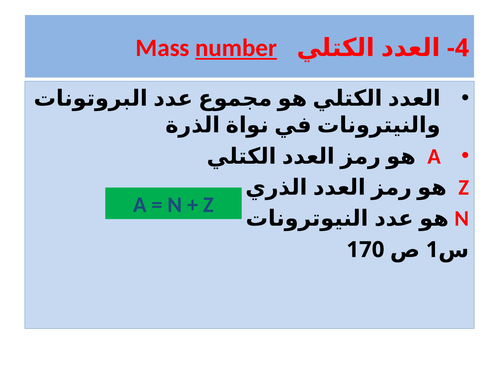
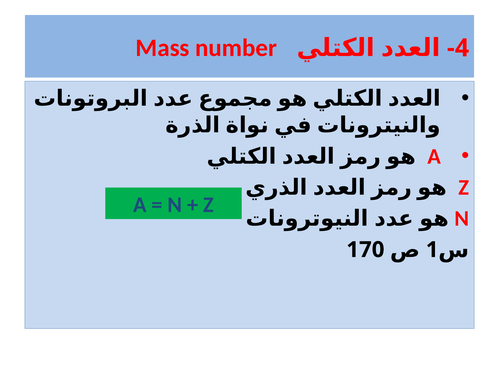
number underline: present -> none
